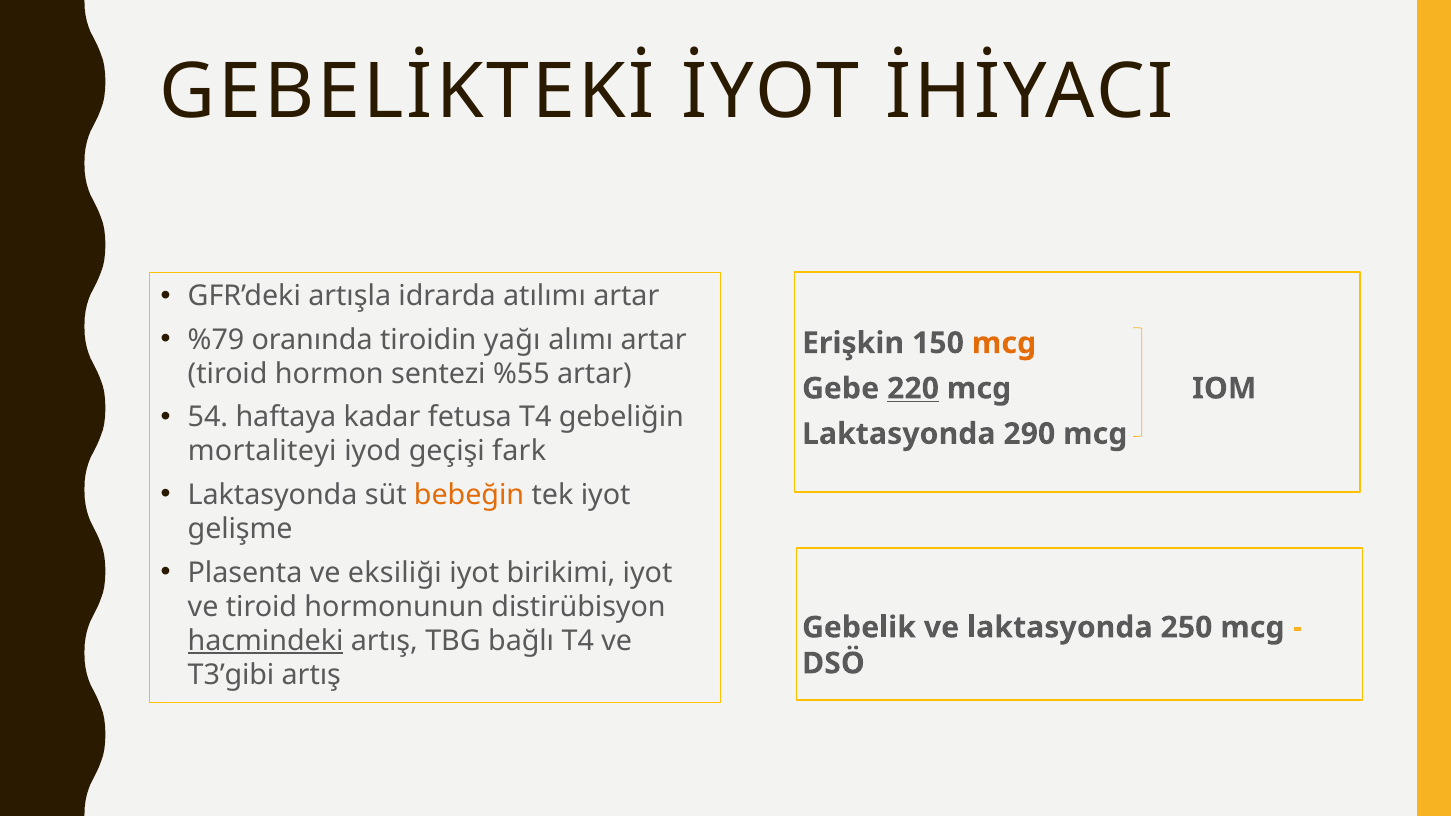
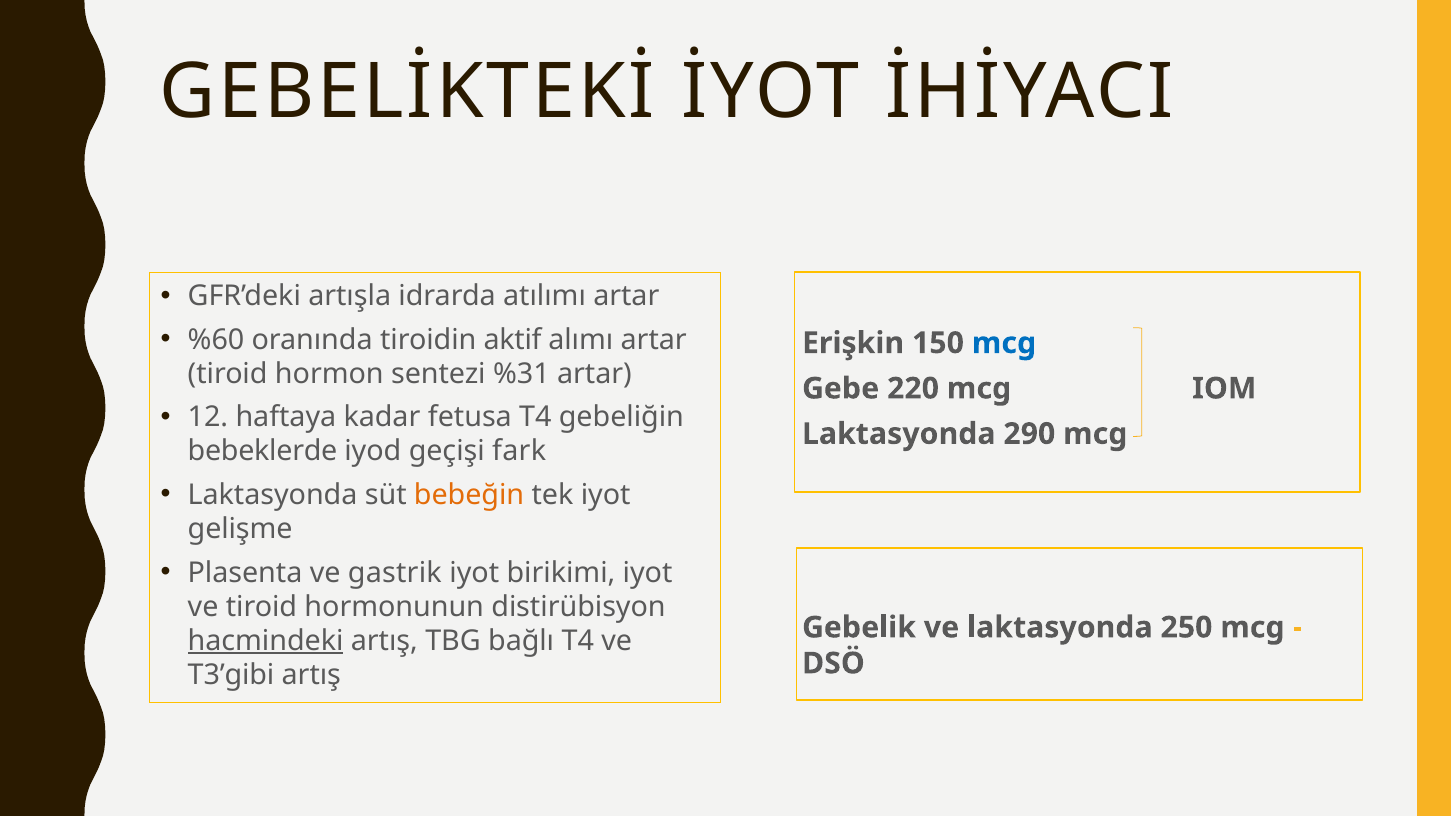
%79: %79 -> %60
yağı: yağı -> aktif
mcg at (1004, 343) colour: orange -> blue
%55: %55 -> %31
220 underline: present -> none
54: 54 -> 12
mortaliteyi: mortaliteyi -> bebeklerde
eksiliği: eksiliği -> gastrik
